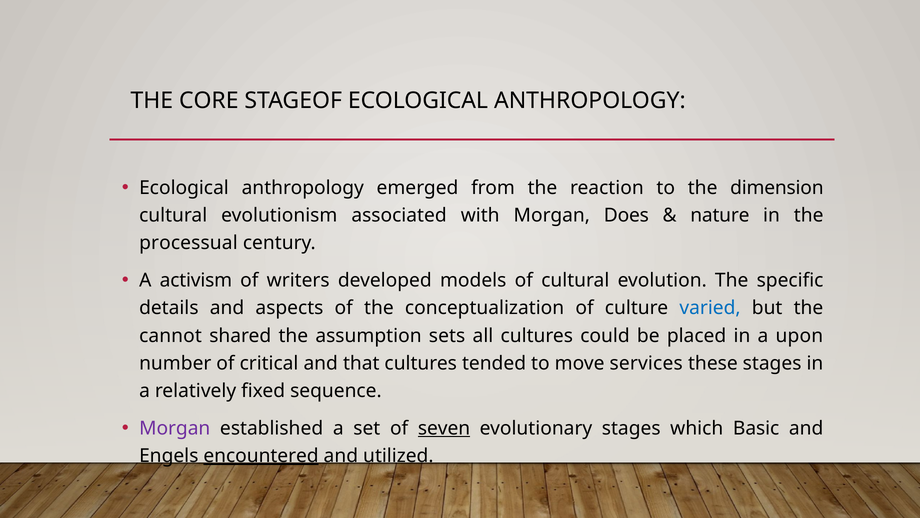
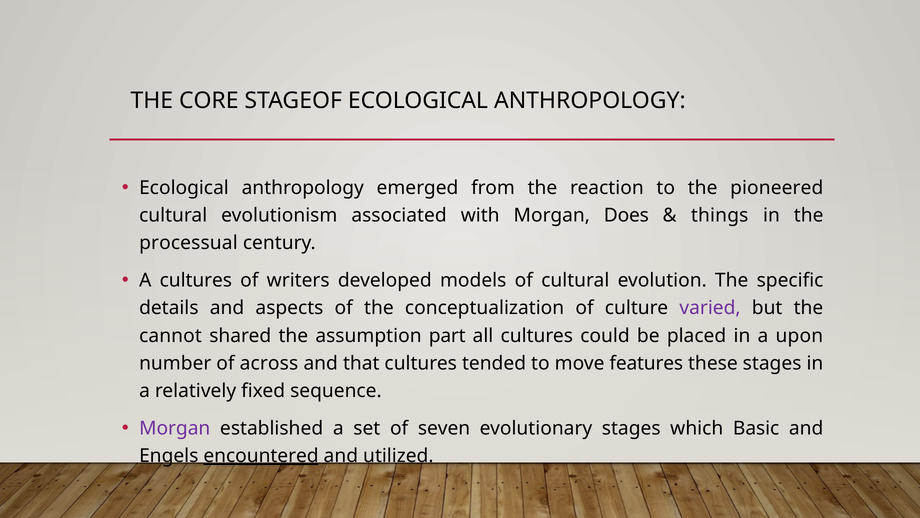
dimension: dimension -> pioneered
nature: nature -> things
A activism: activism -> cultures
varied colour: blue -> purple
sets: sets -> part
critical: critical -> across
services: services -> features
seven underline: present -> none
